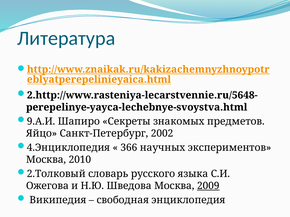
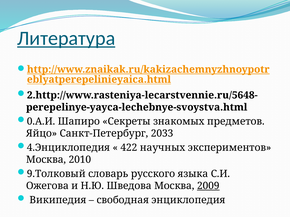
Литература underline: none -> present
9.А.И: 9.А.И -> 0.А.И
2002: 2002 -> 2033
366: 366 -> 422
2.Толковый: 2.Толковый -> 9.Толковый
